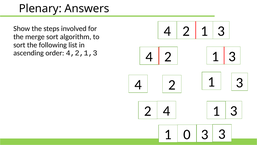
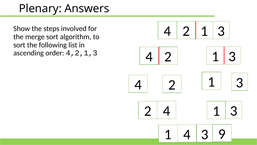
1 0: 0 -> 4
3 3: 3 -> 9
